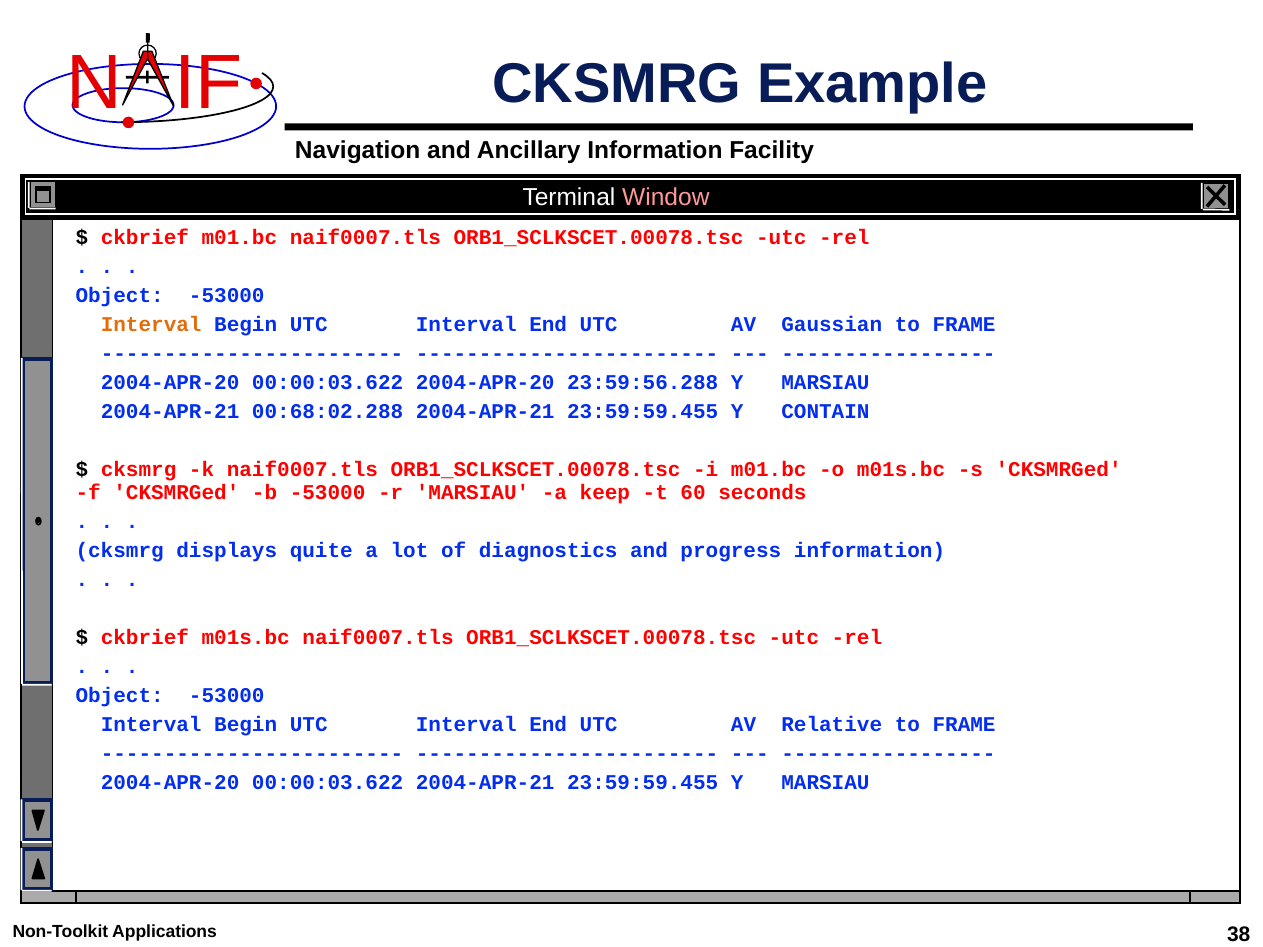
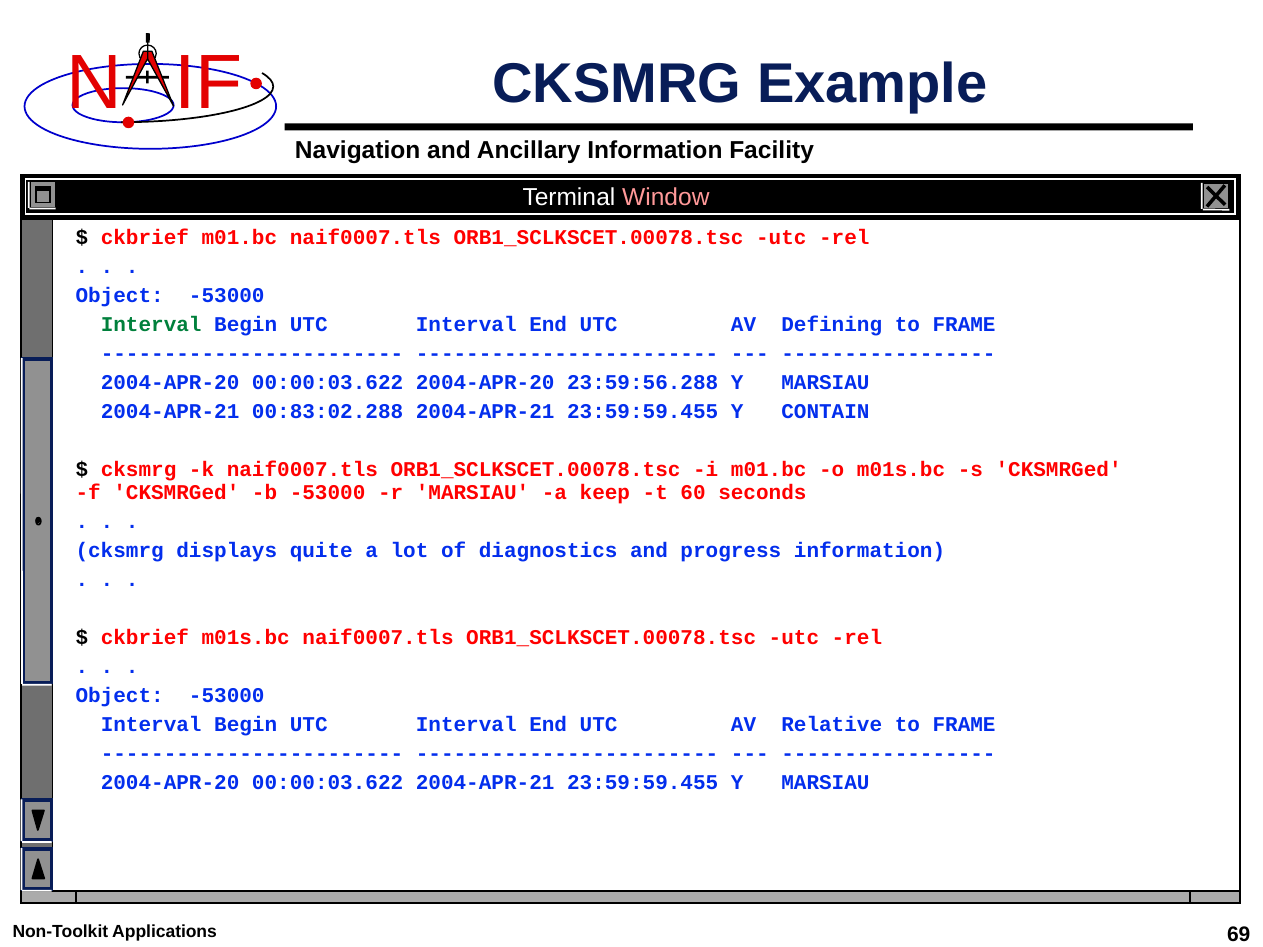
Interval at (151, 325) colour: orange -> green
Gaussian: Gaussian -> Defining
00:68:02.288: 00:68:02.288 -> 00:83:02.288
38: 38 -> 69
